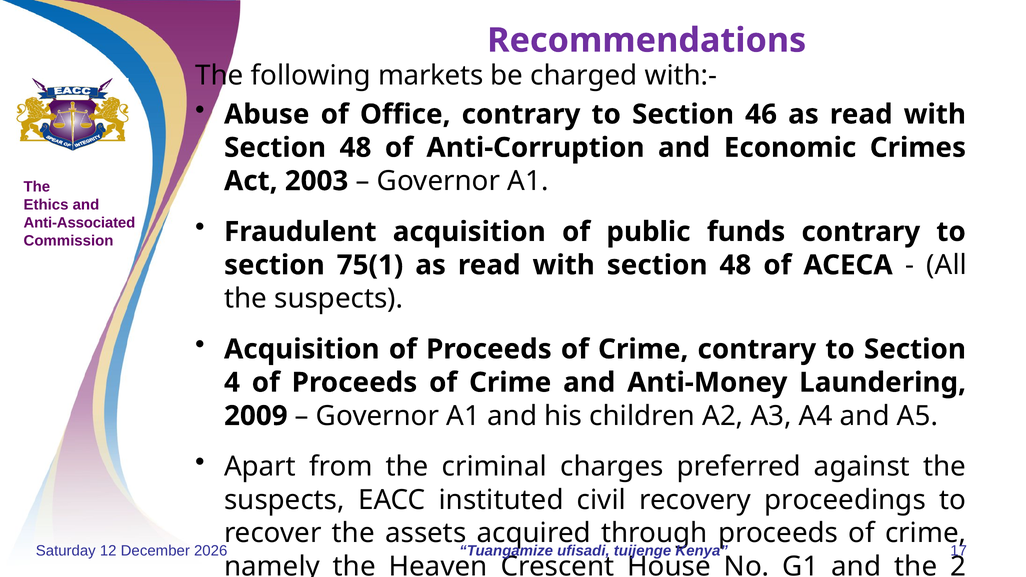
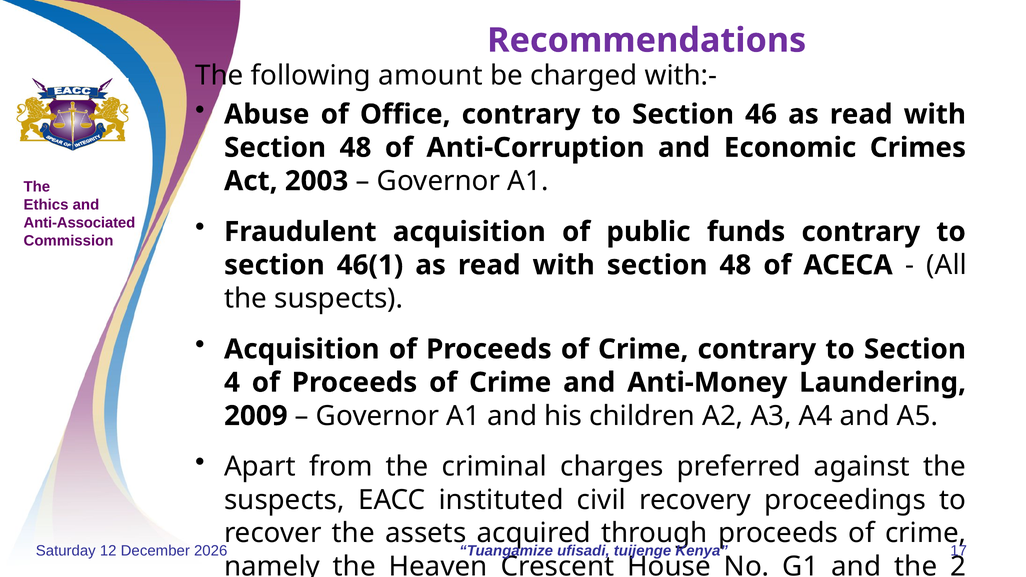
markets: markets -> amount
75(1: 75(1 -> 46(1
